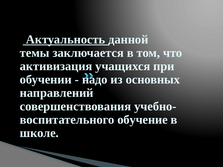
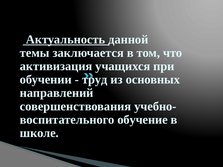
надо: надо -> труд
